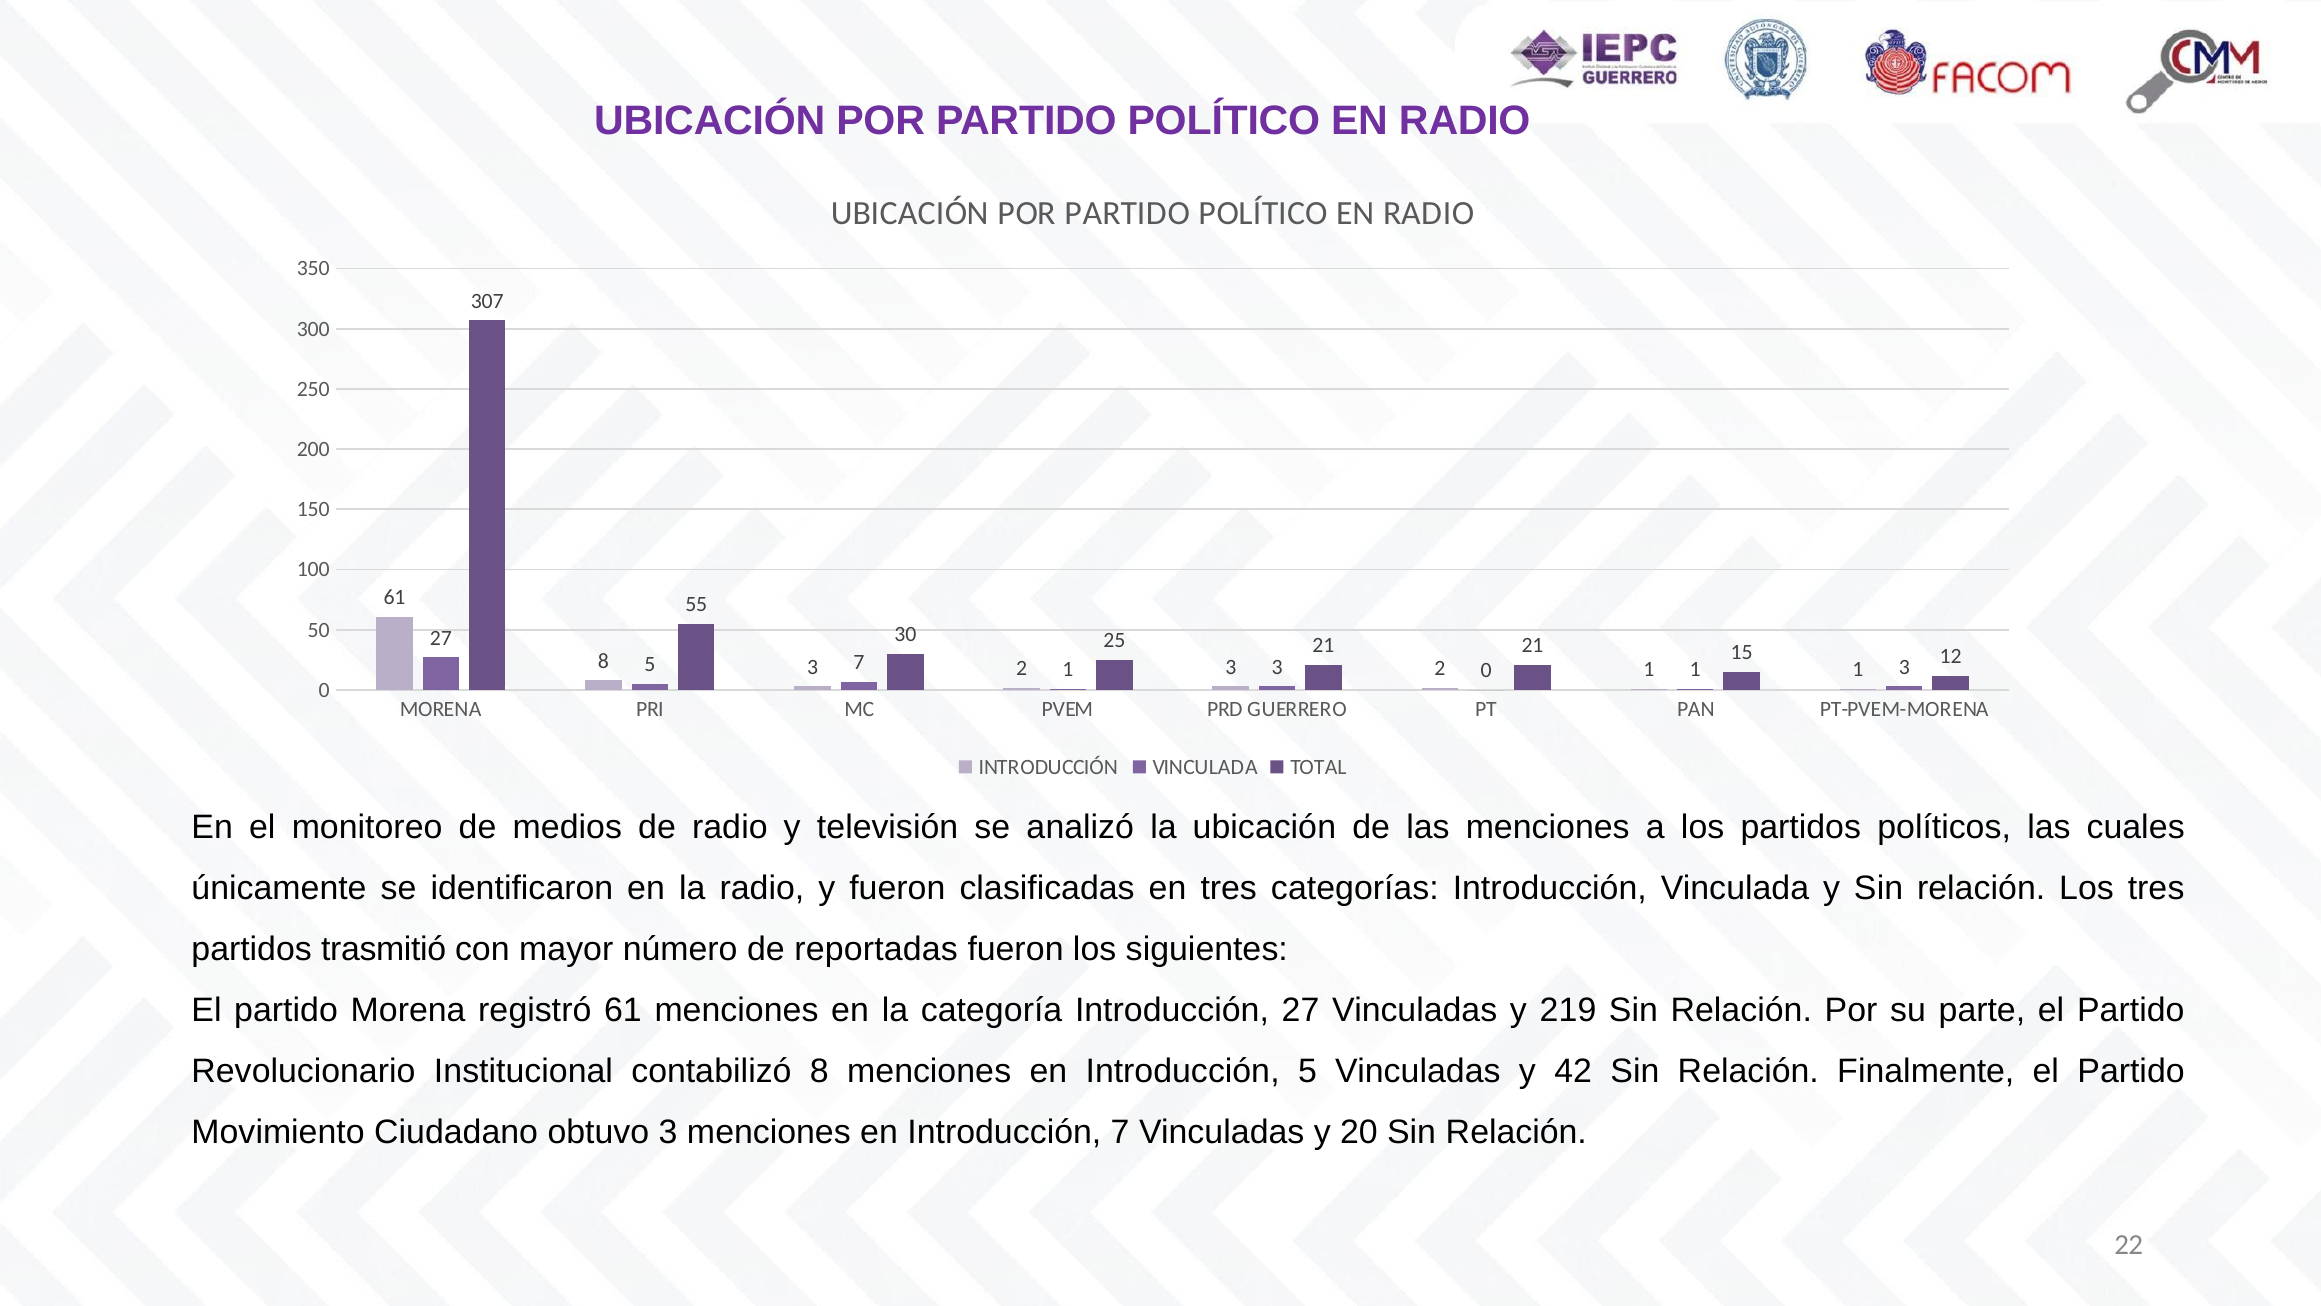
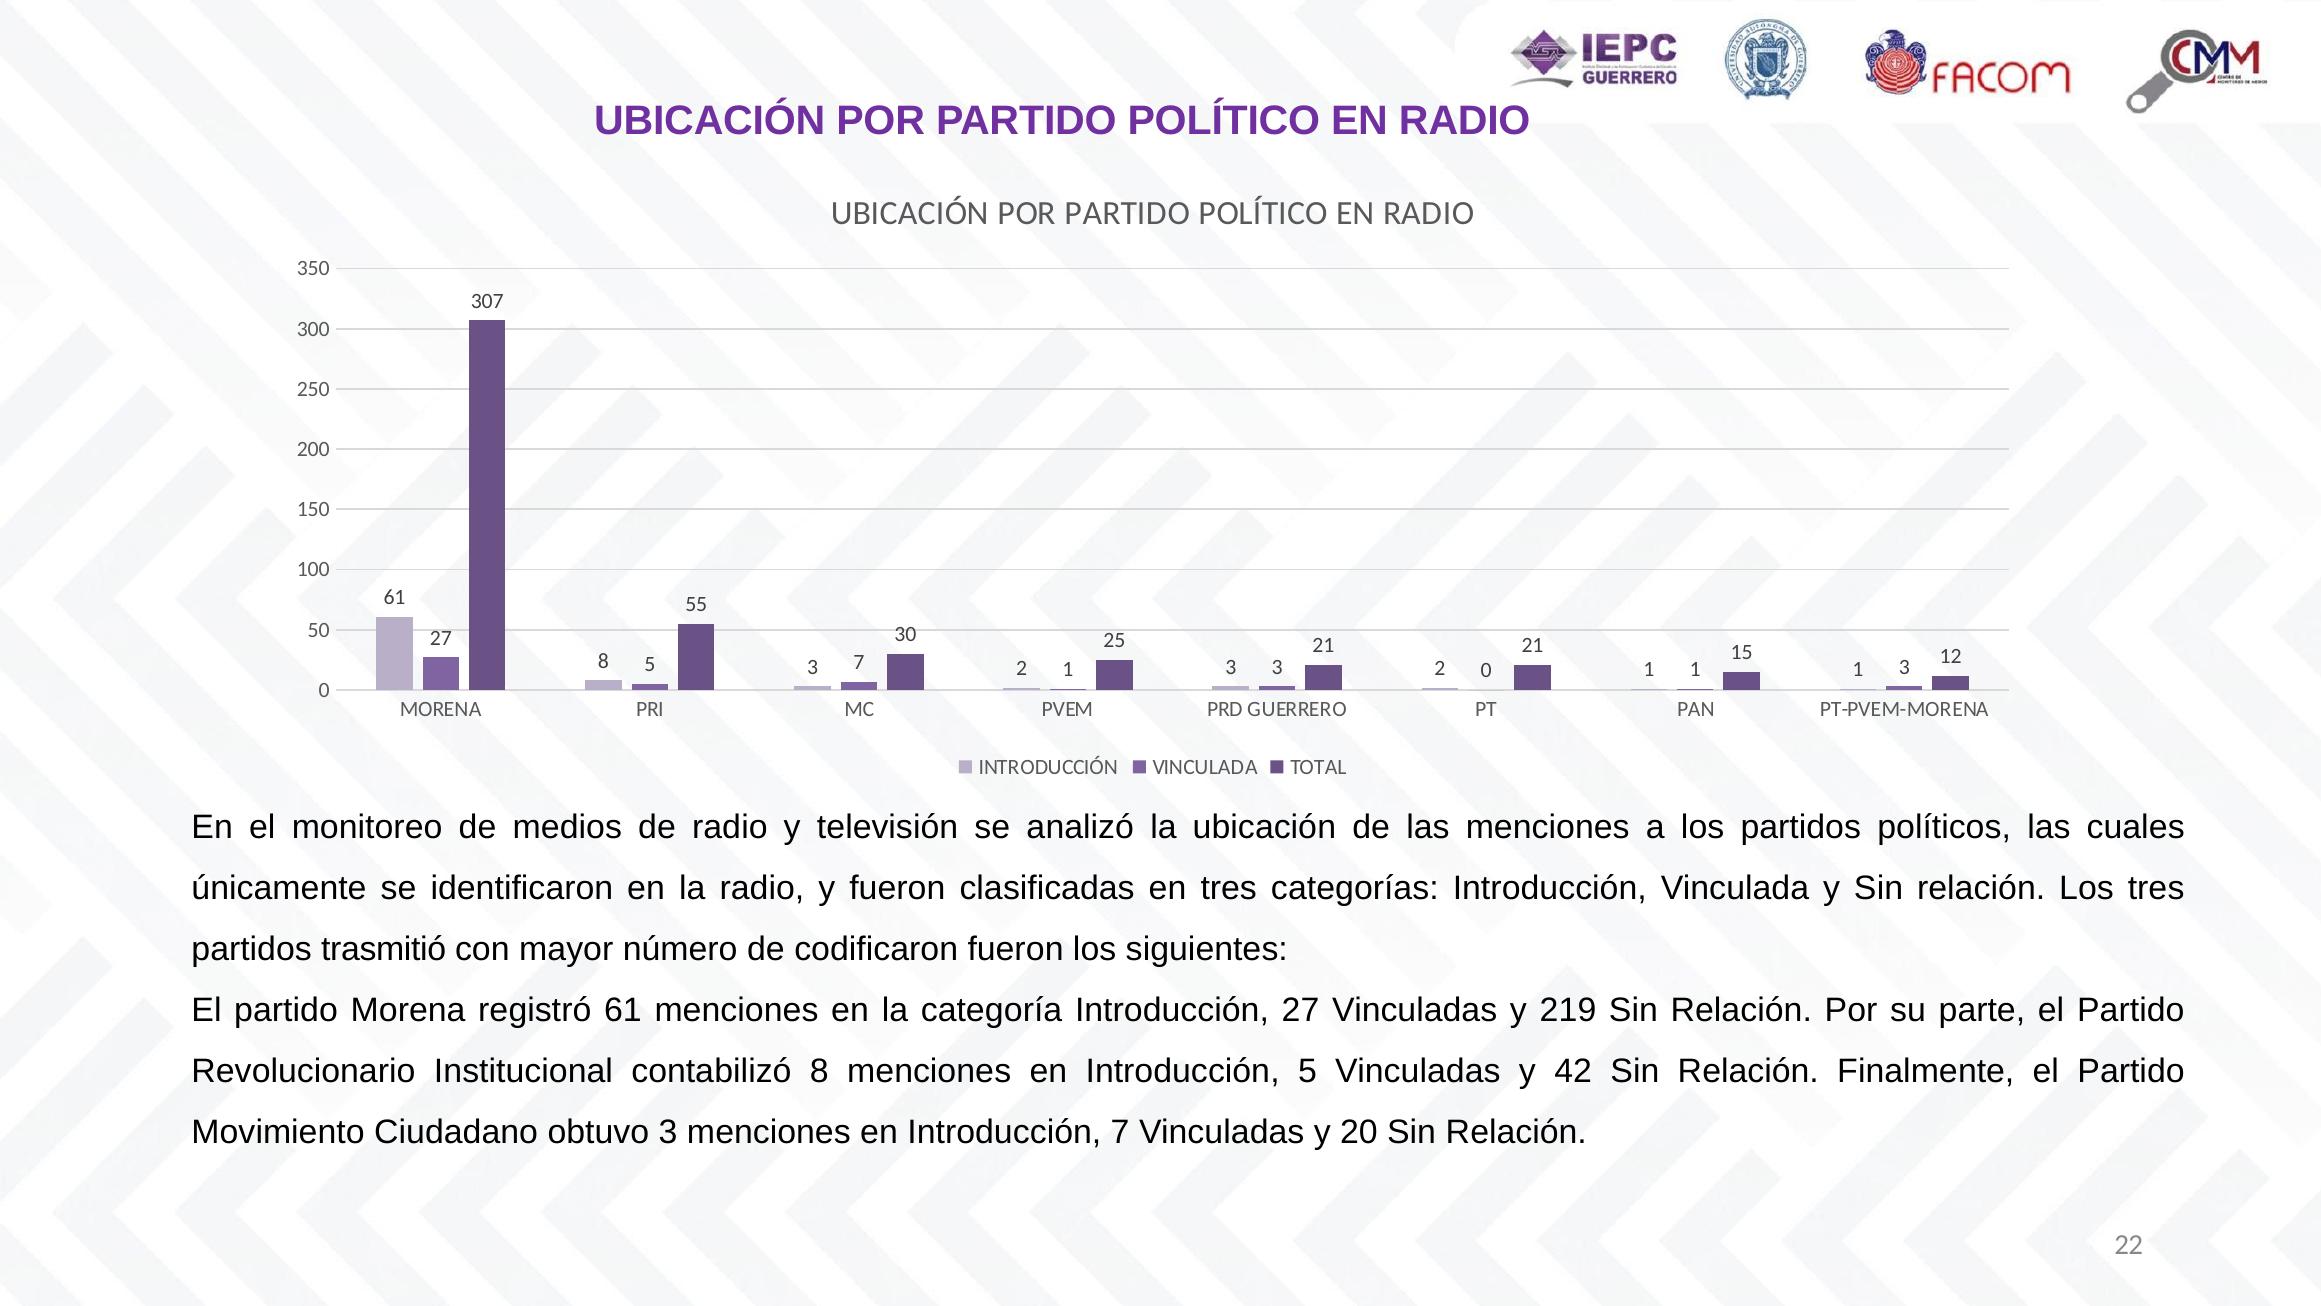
reportadas: reportadas -> codificaron
